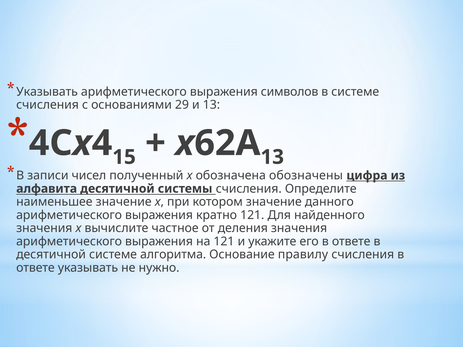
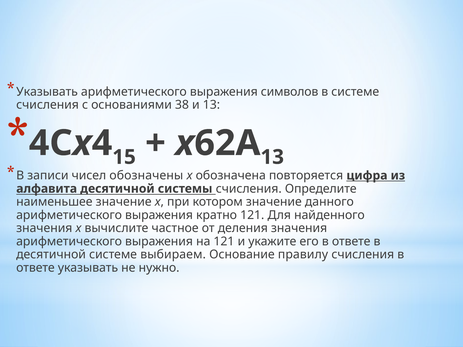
29: 29 -> 38
полученный: полученный -> обозначены
обозначены: обозначены -> повторяется
алгоритма: алгоритма -> выбираем
